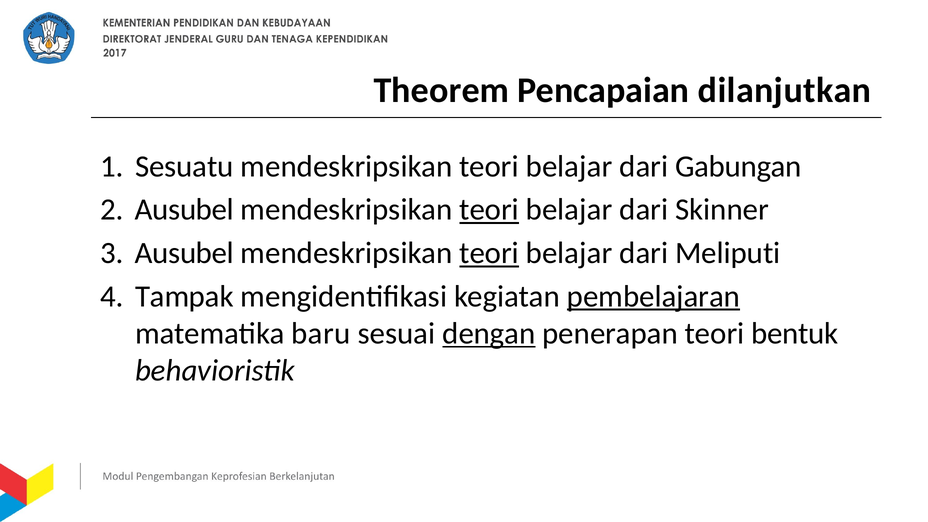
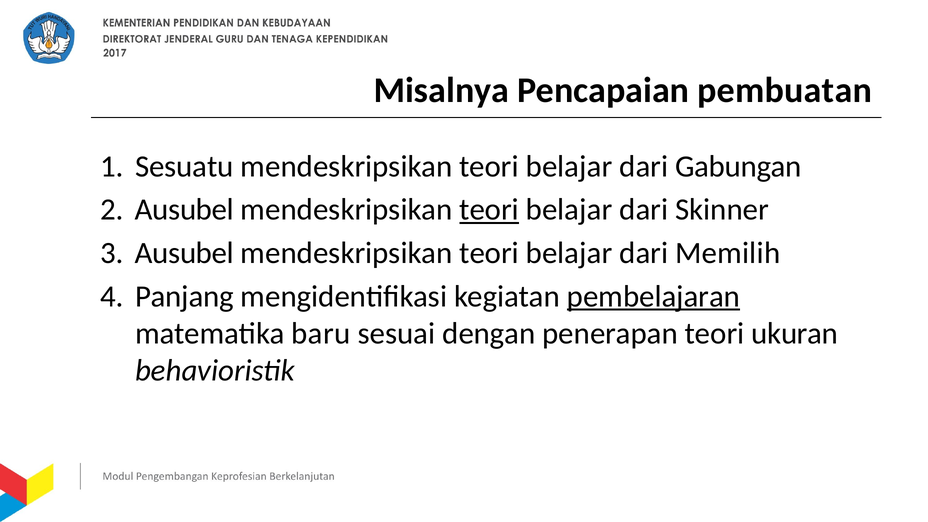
Theorem: Theorem -> Misalnya
dilanjutkan: dilanjutkan -> pembuatan
teori at (489, 253) underline: present -> none
Meliputi: Meliputi -> Memilih
Tampak: Tampak -> Panjang
dengan underline: present -> none
bentuk: bentuk -> ukuran
